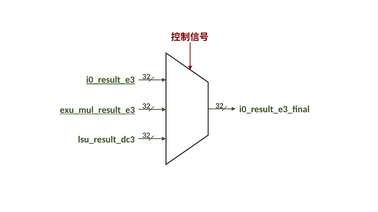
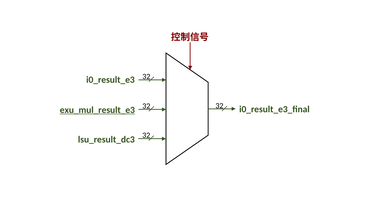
i0_result_e3 underline: present -> none
